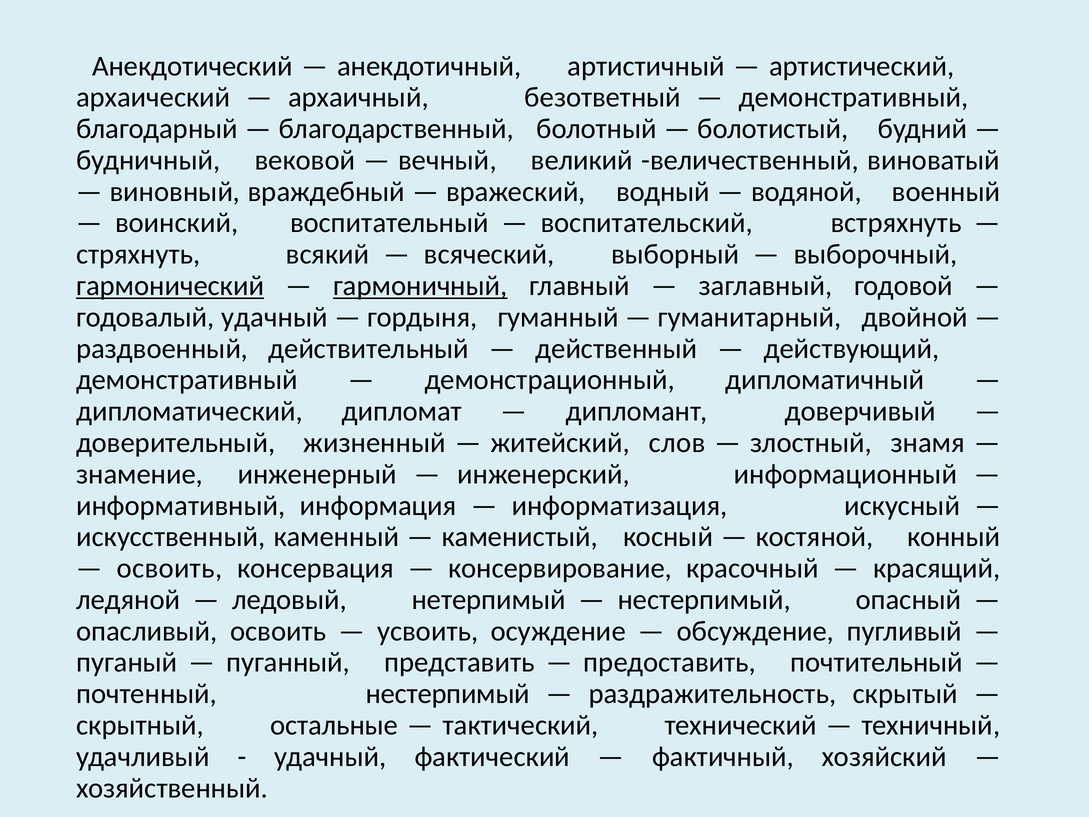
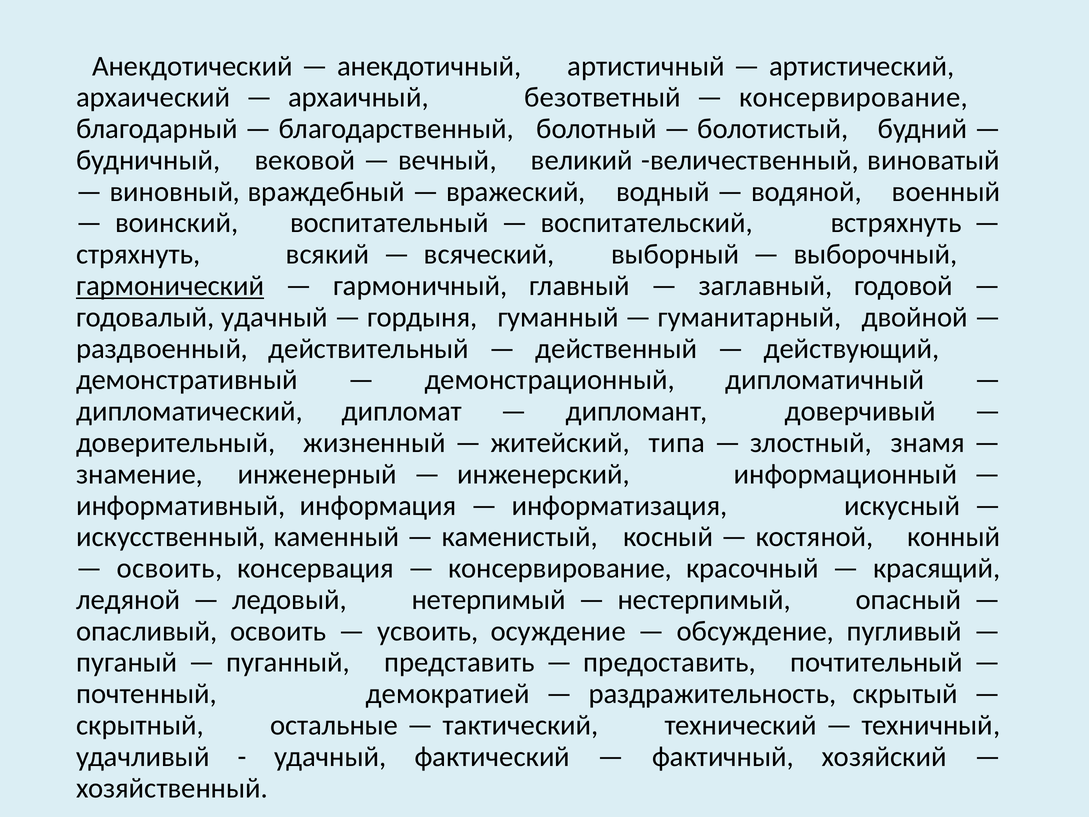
демонстративный at (854, 97): демонстративный -> консервирование
гармоничный underline: present -> none
слов: слов -> типа
почтенный нестерпимый: нестерпимый -> демократией
